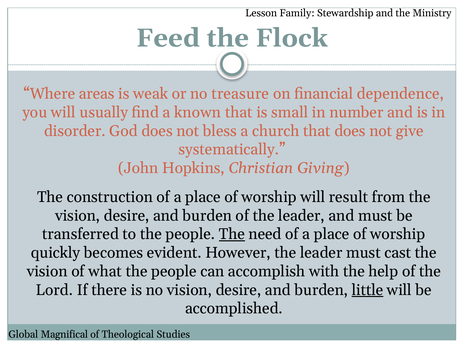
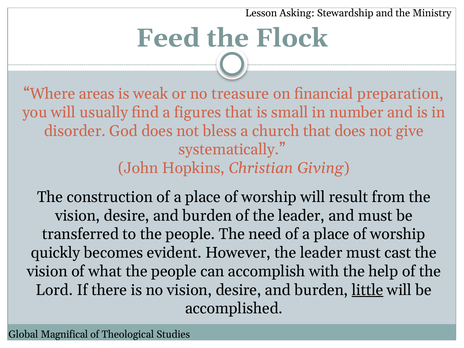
Family: Family -> Asking
dependence: dependence -> preparation
known: known -> figures
The at (232, 234) underline: present -> none
